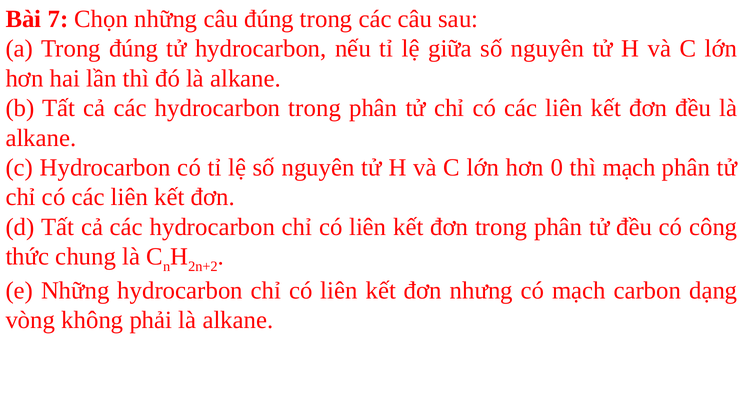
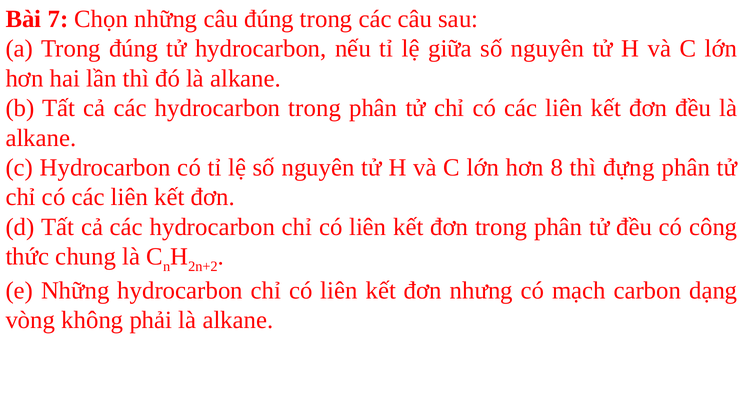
0: 0 -> 8
thì mạch: mạch -> đựng
